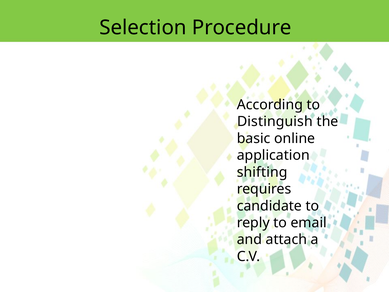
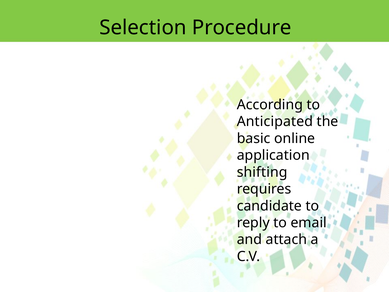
Distinguish: Distinguish -> Anticipated
